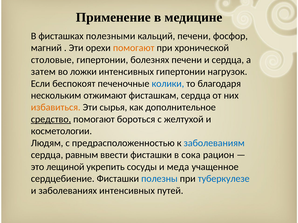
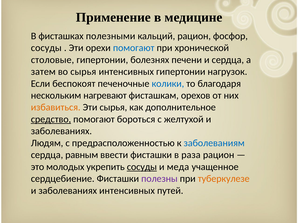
кальций печени: печени -> рацион
магний at (46, 48): магний -> сосуды
помогают at (134, 48) colour: orange -> blue
во ложки: ложки -> сырья
отжимают: отжимают -> нагревают
фисташкам сердца: сердца -> орехов
косметологии at (61, 131): косметологии -> заболеваниях
сока: сока -> раза
лещиной: лещиной -> молодых
сосуды at (142, 167) underline: none -> present
полезны colour: blue -> purple
туберкулезе colour: blue -> orange
